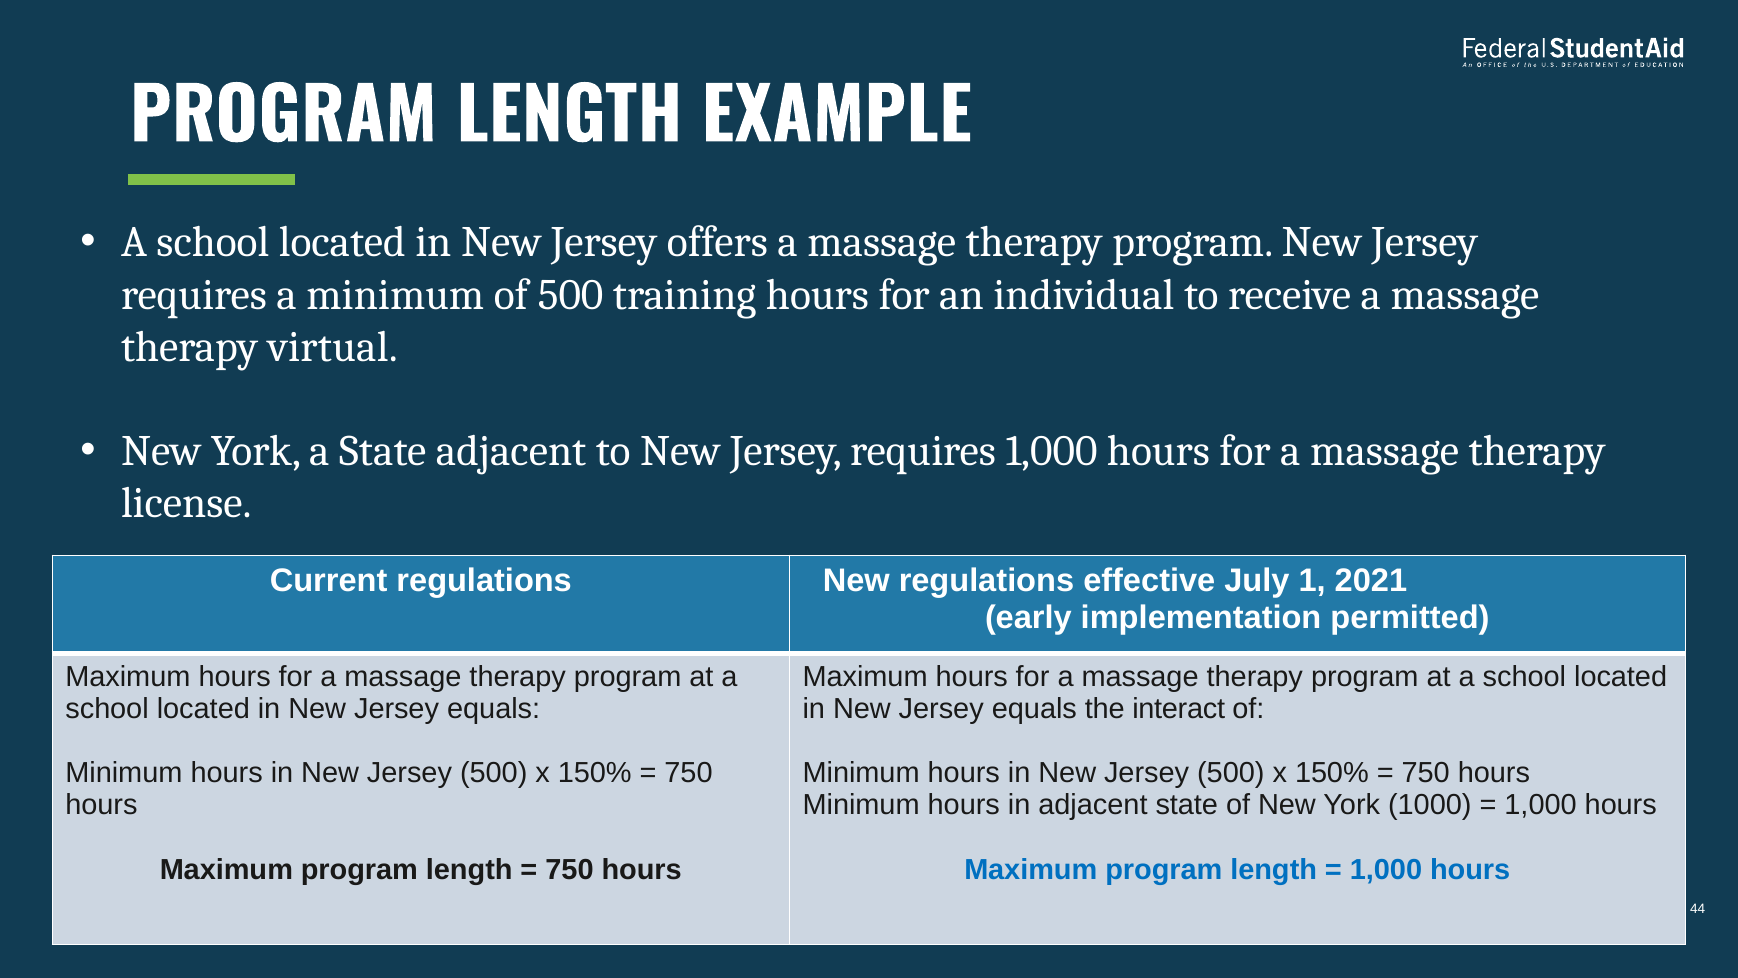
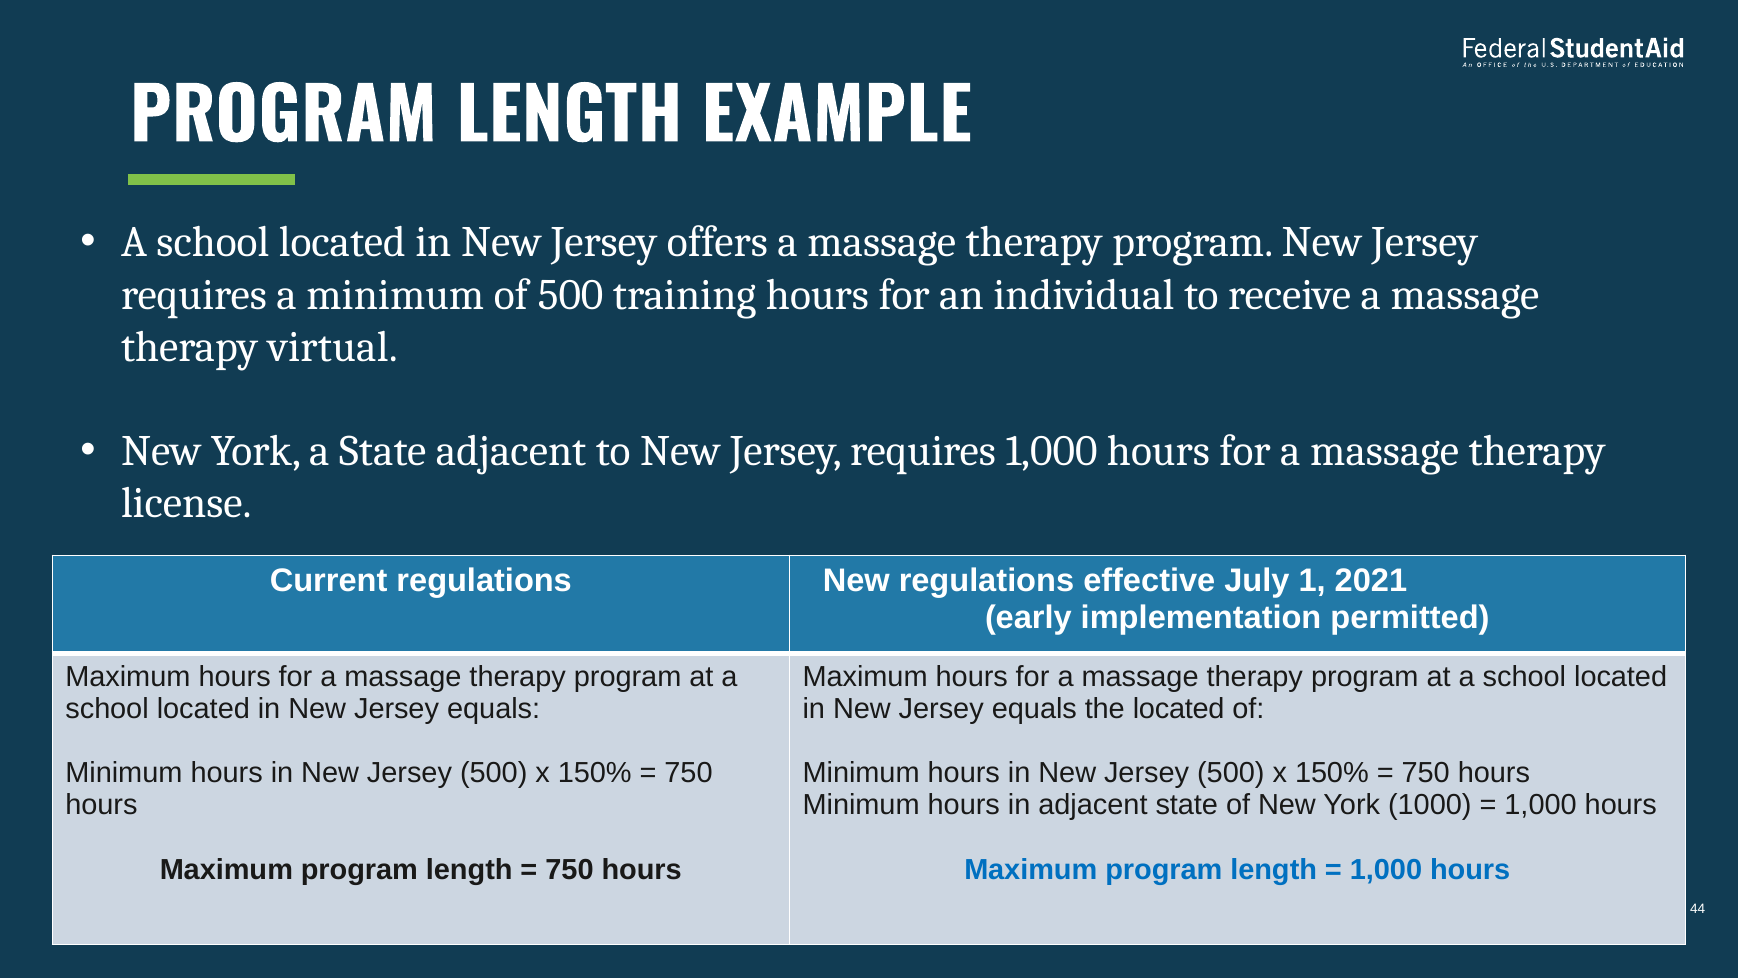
the interact: interact -> located
